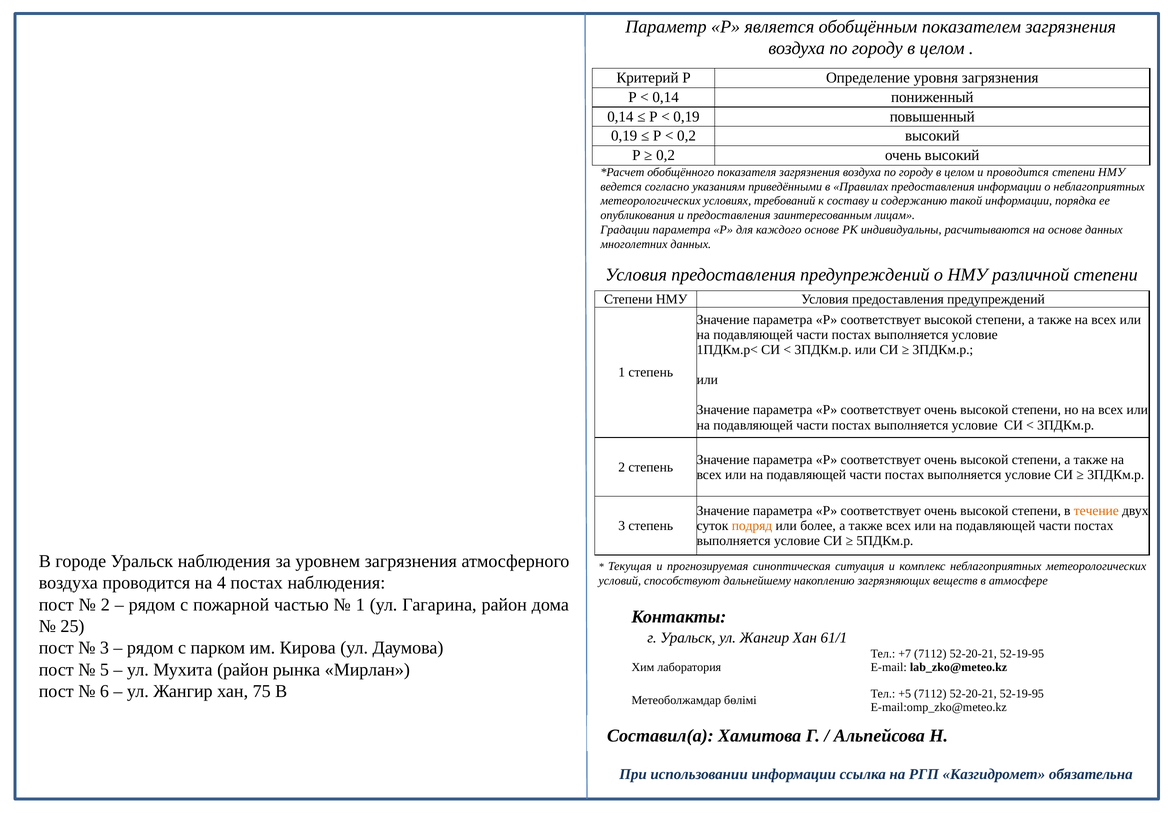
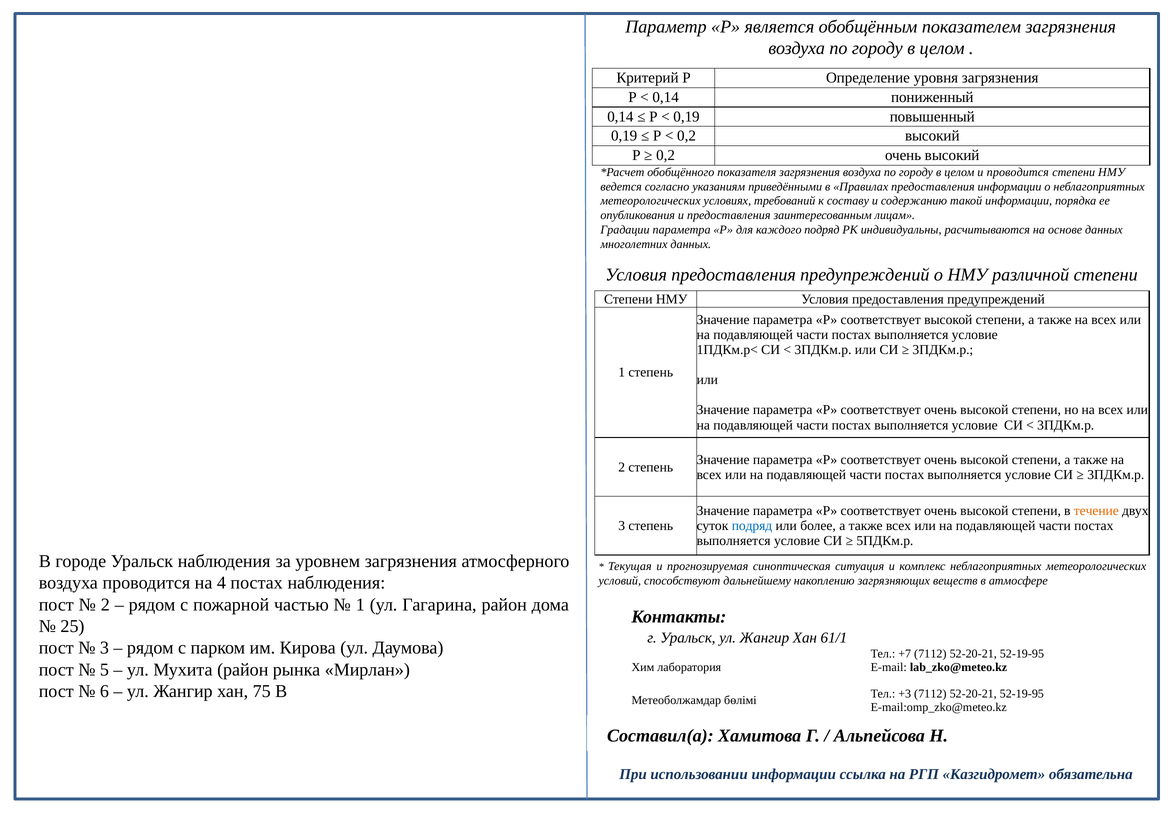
каждого основе: основе -> подряд
подряд at (752, 526) colour: orange -> blue
+5: +5 -> +3
